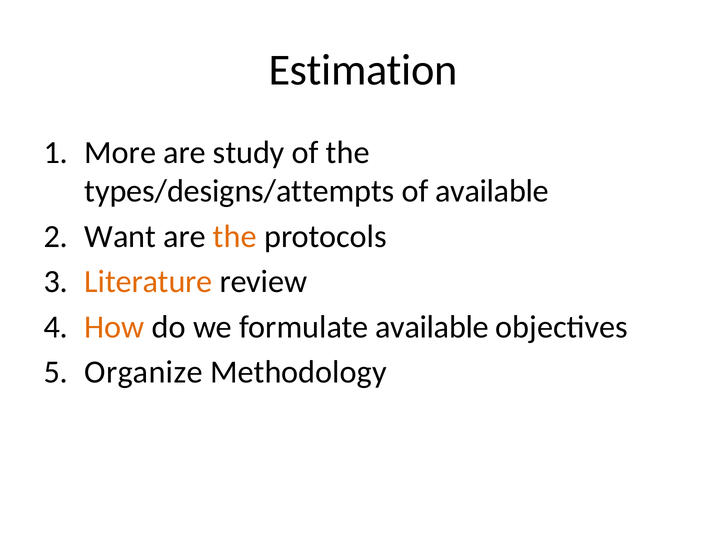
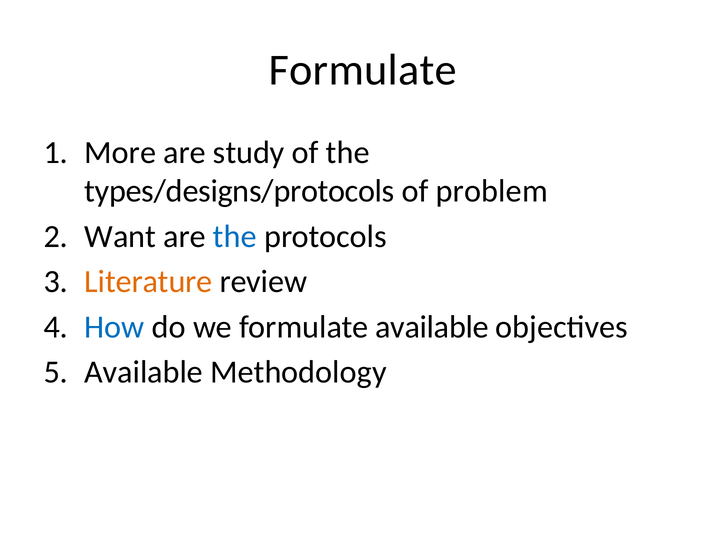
Estimation at (363, 70): Estimation -> Formulate
types/designs/attempts: types/designs/attempts -> types/designs/protocols
of available: available -> problem
the at (235, 236) colour: orange -> blue
How colour: orange -> blue
Organize at (144, 372): Organize -> Available
